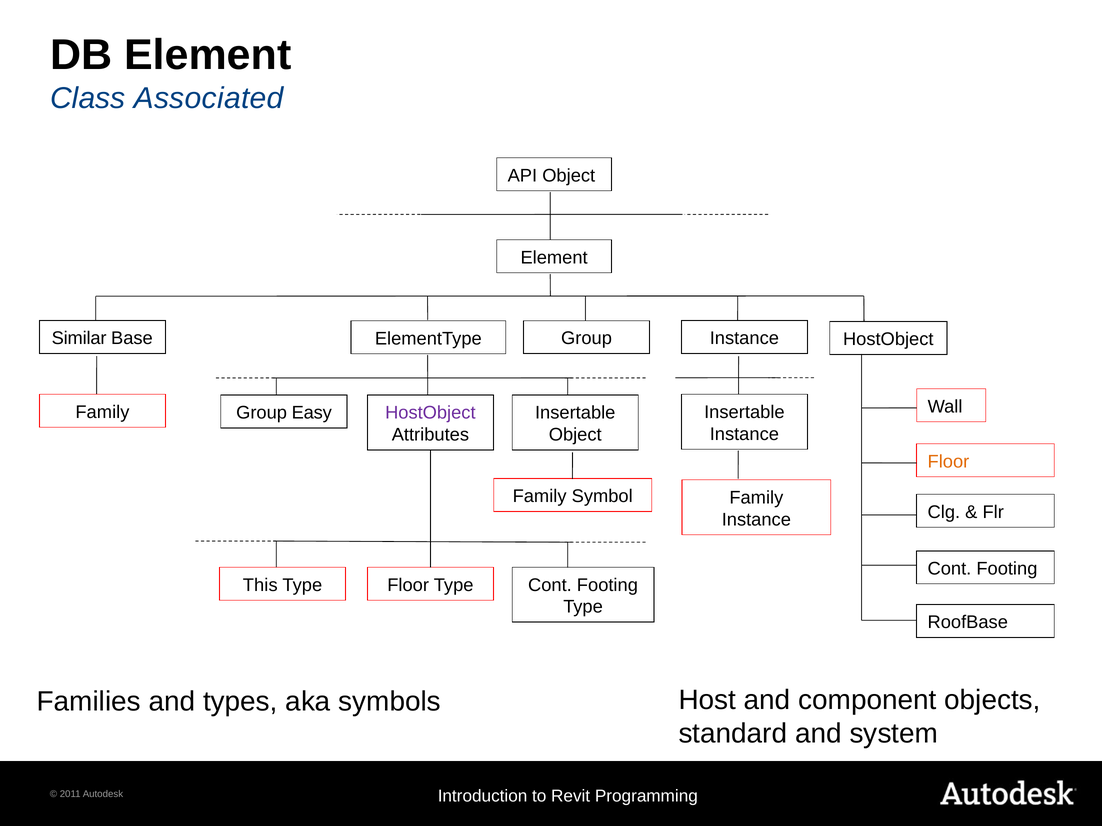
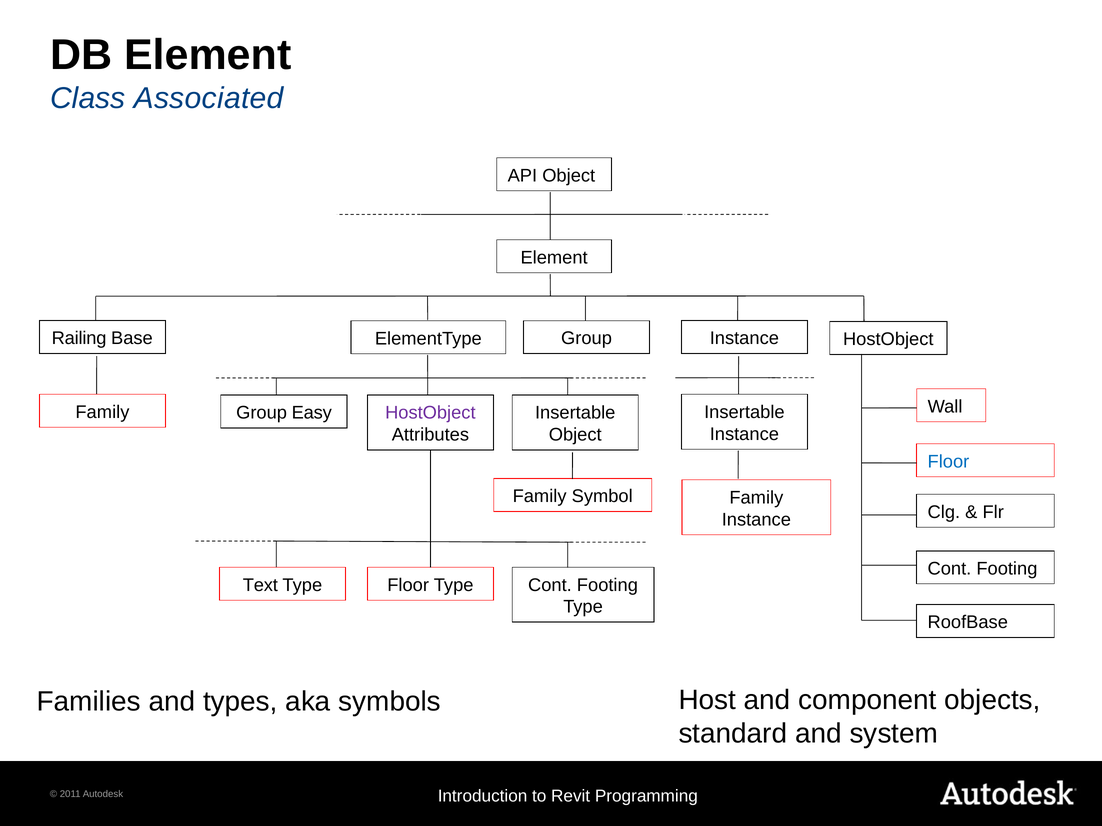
Similar: Similar -> Railing
Floor at (948, 462) colour: orange -> blue
This: This -> Text
